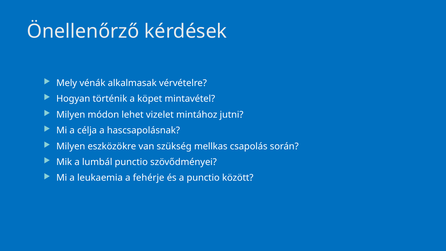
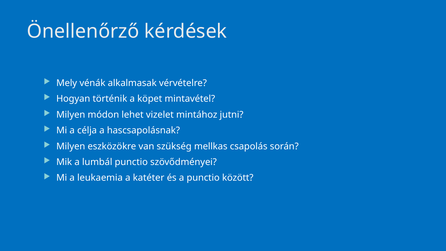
fehérje: fehérje -> katéter
